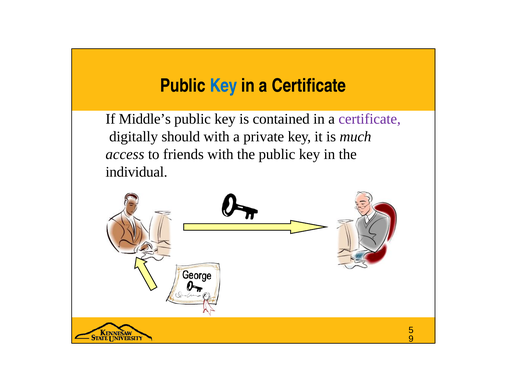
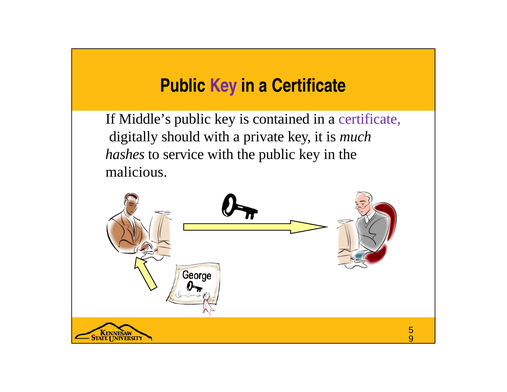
Key at (223, 86) colour: blue -> purple
access: access -> hashes
friends: friends -> service
individual: individual -> malicious
